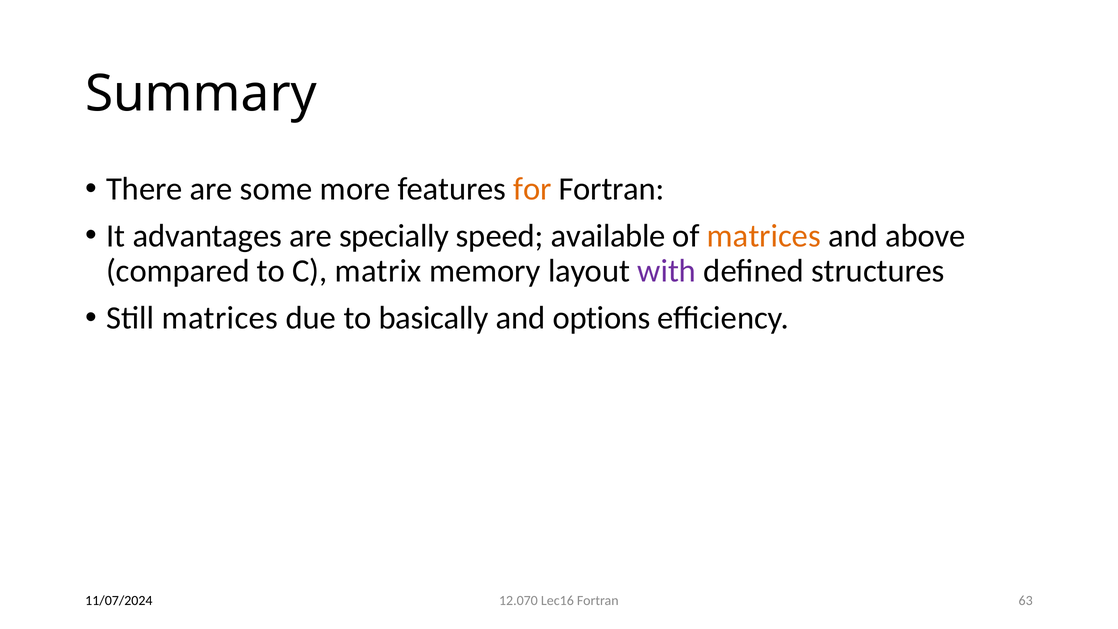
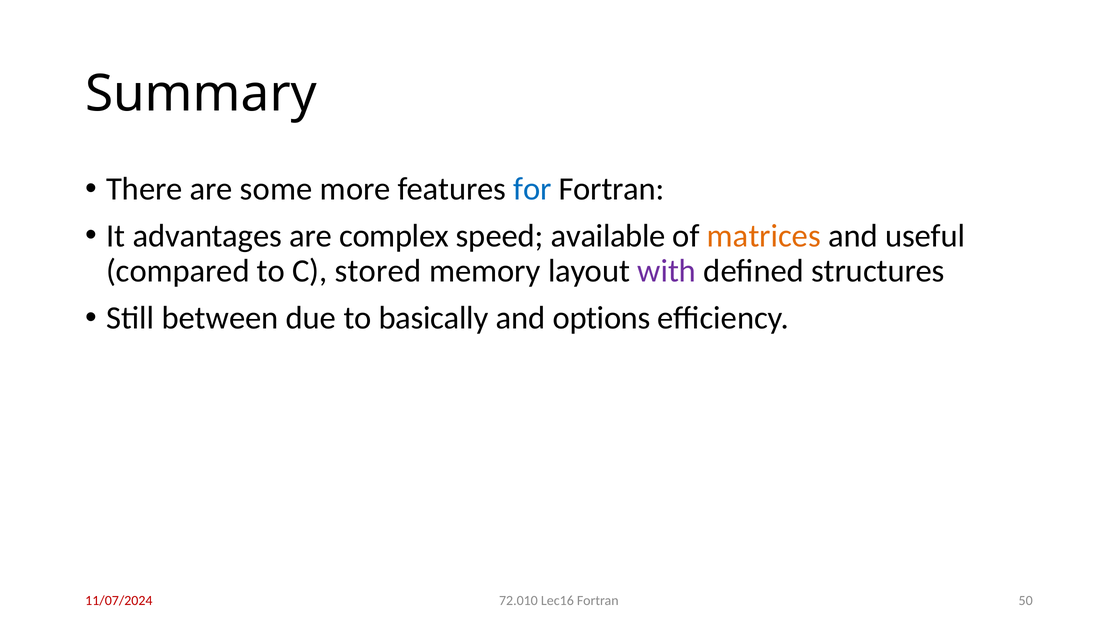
for colour: orange -> blue
specially: specially -> complex
above: above -> useful
matrix: matrix -> stored
Still matrices: matrices -> between
12.070: 12.070 -> 72.010
63: 63 -> 50
11/07/2024 colour: black -> red
